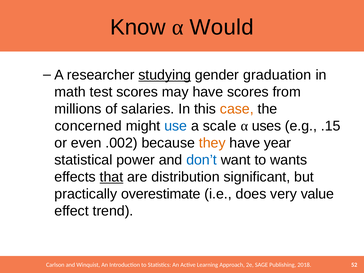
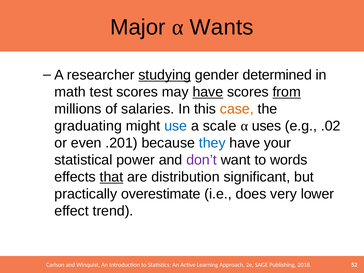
Know: Know -> Major
Would: Would -> Wants
graduation: graduation -> determined
have at (208, 92) underline: none -> present
from underline: none -> present
concerned: concerned -> graduating
.15: .15 -> .02
.002: .002 -> .201
they colour: orange -> blue
year: year -> your
don’t colour: blue -> purple
wants: wants -> words
value: value -> lower
